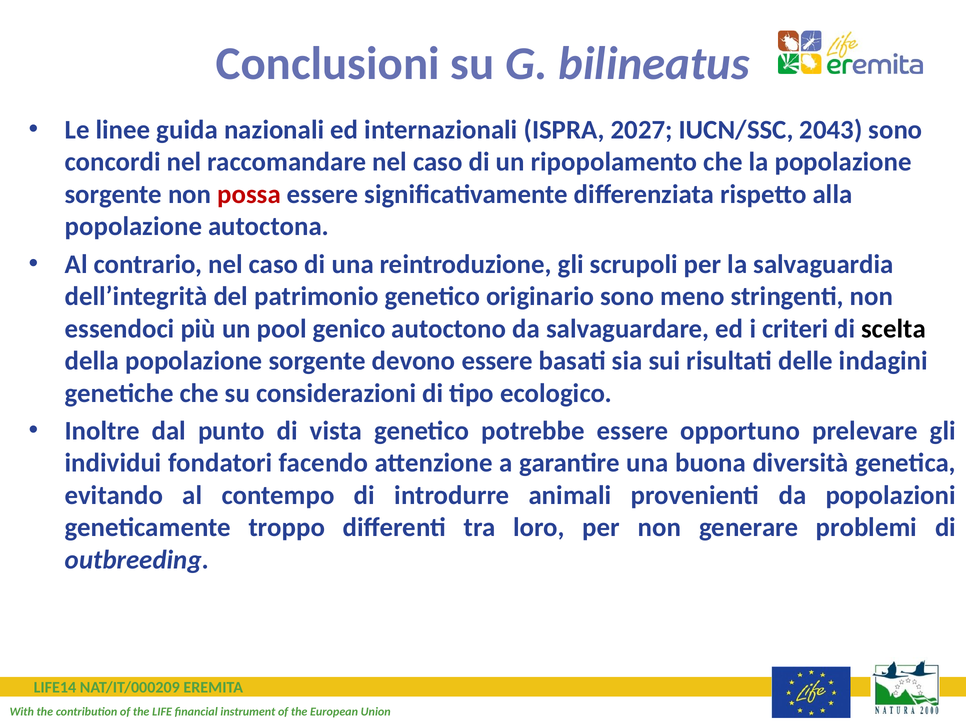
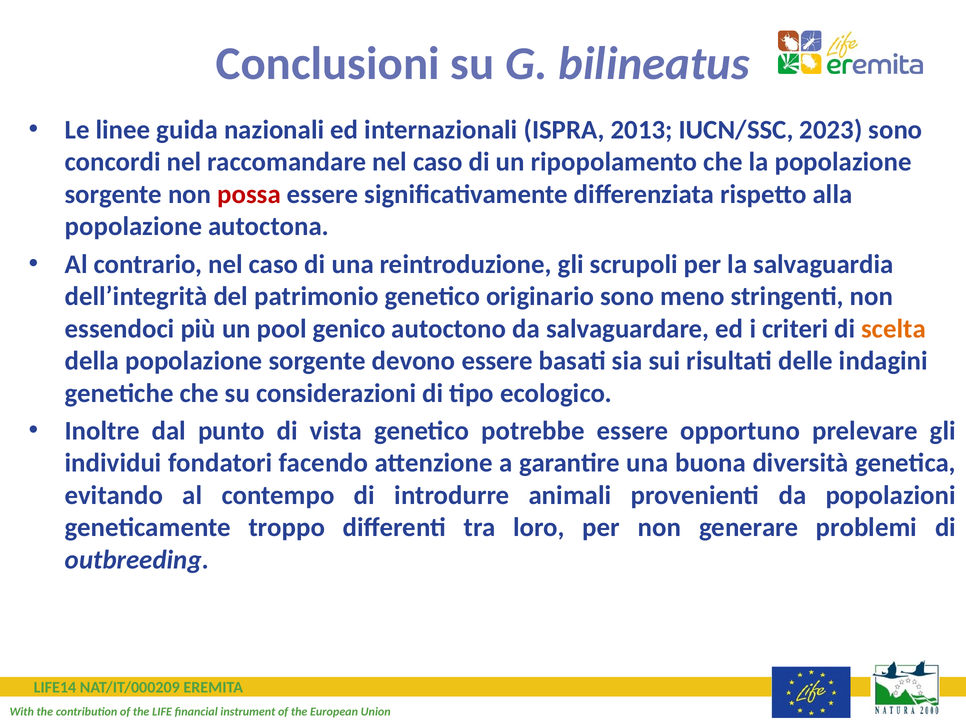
2027: 2027 -> 2013
2043: 2043 -> 2023
scelta colour: black -> orange
